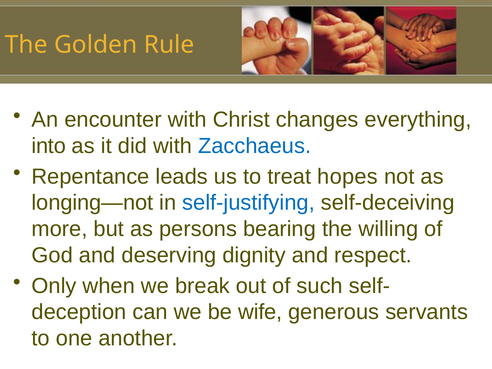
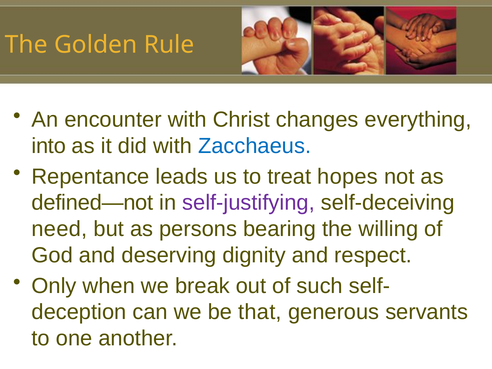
longing—not: longing—not -> defined—not
self-justifying colour: blue -> purple
more: more -> need
wife: wife -> that
